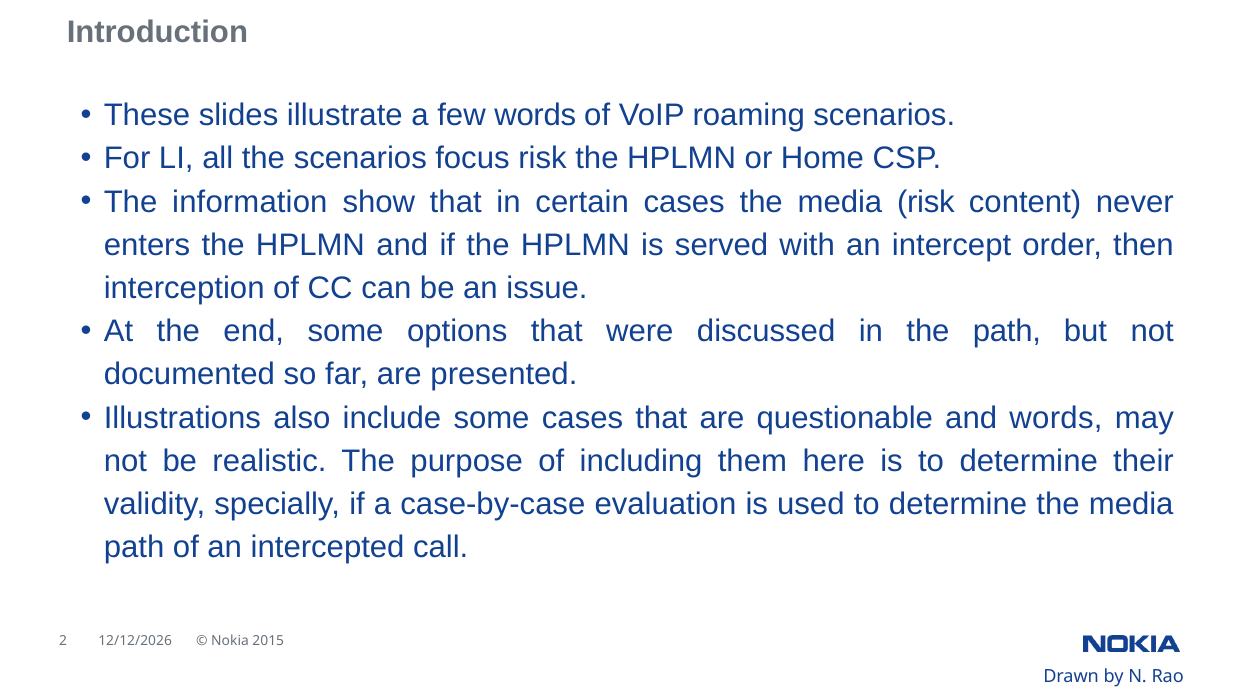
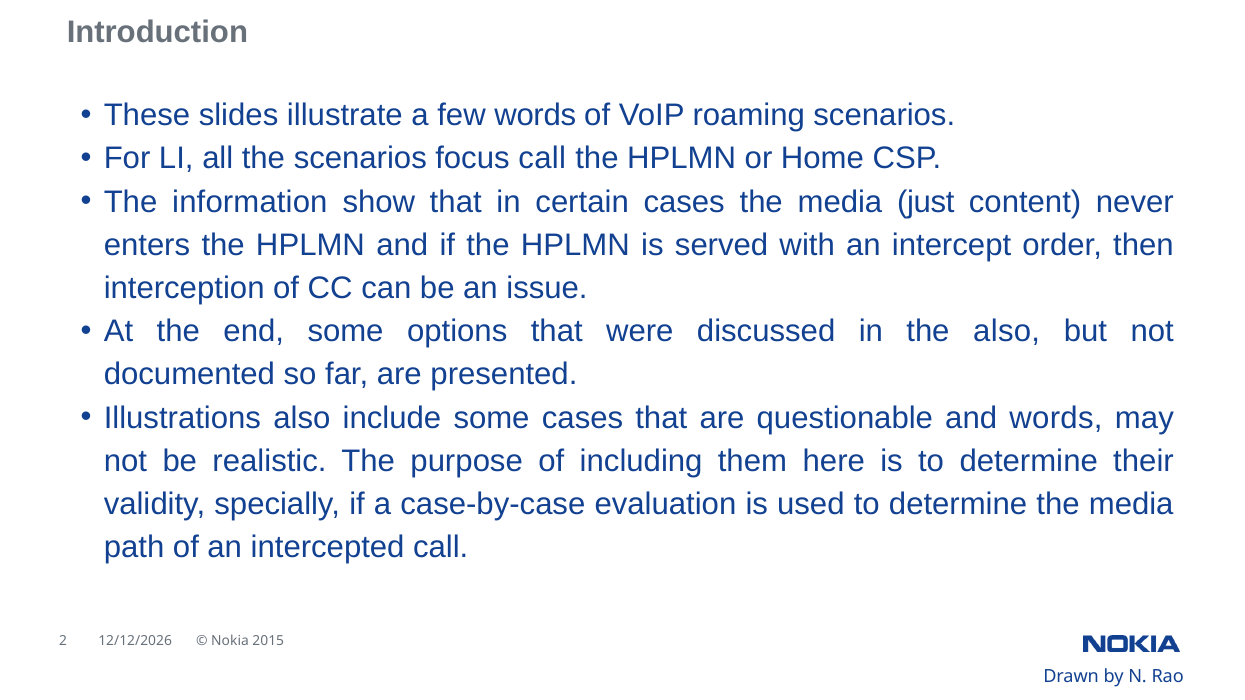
focus risk: risk -> call
media risk: risk -> just
the path: path -> also
